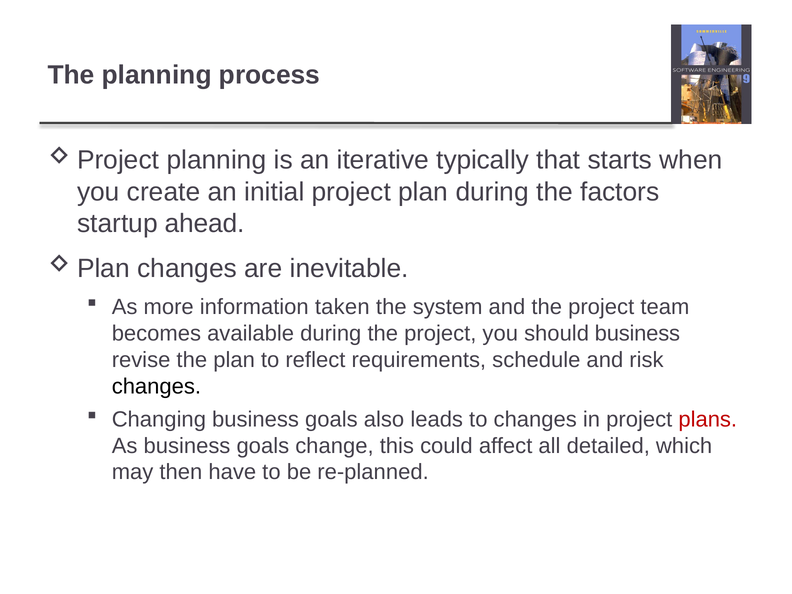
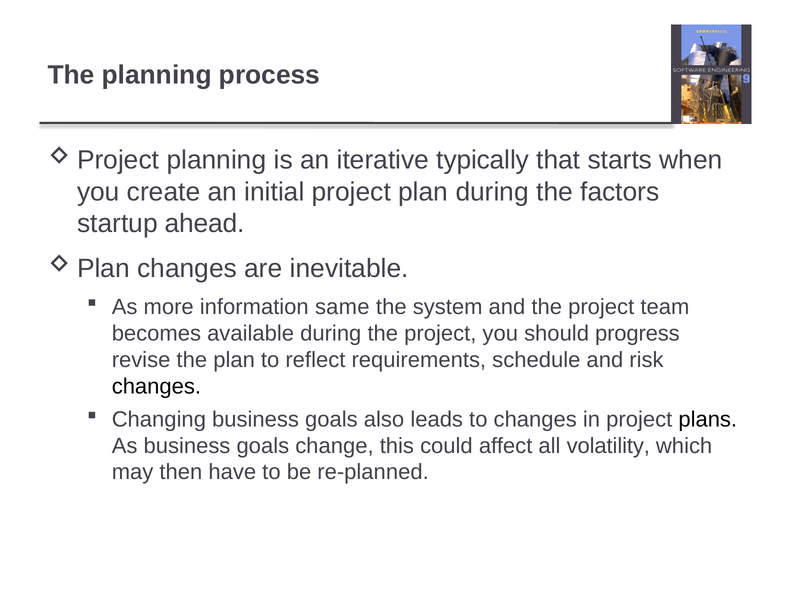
taken: taken -> same
should business: business -> progress
plans colour: red -> black
detailed: detailed -> volatility
